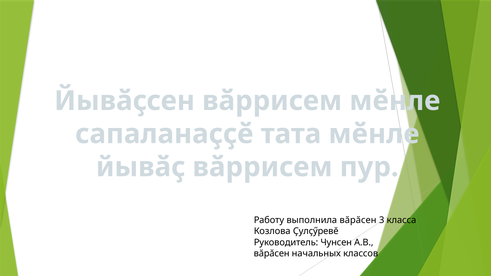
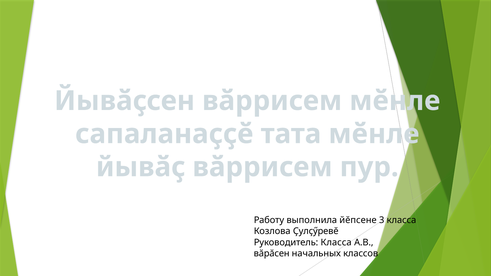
выполнила вӑрӑсен: вӑрӑсен -> йӗпсене
Руководитель Чунсен: Чунсен -> Класса
